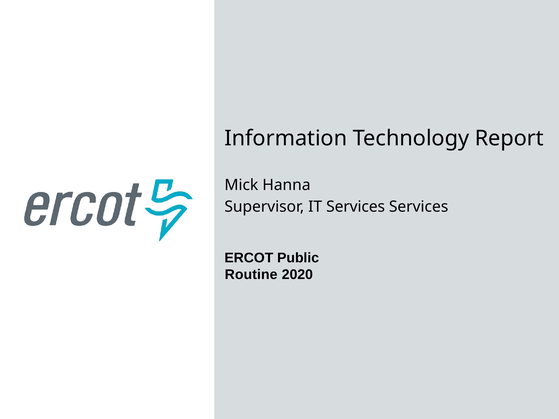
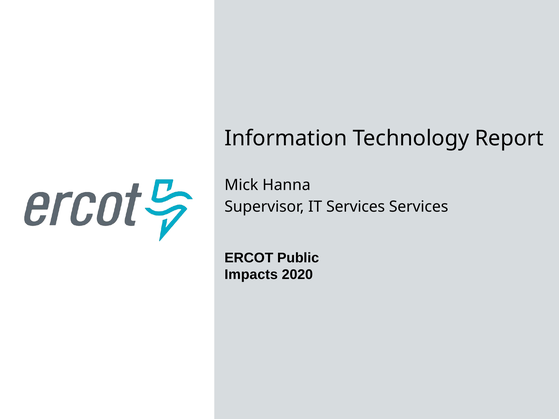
Routine: Routine -> Impacts
